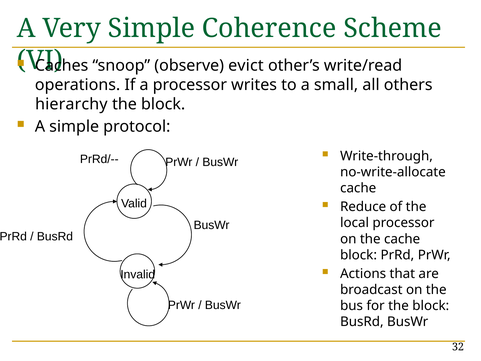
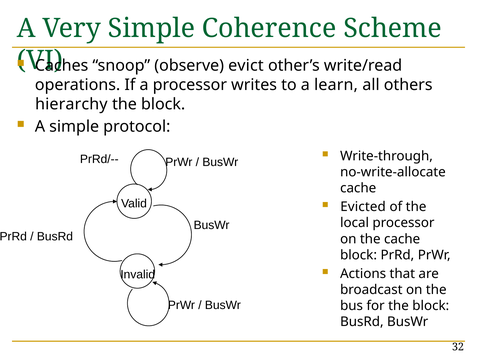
small: small -> learn
Reduce: Reduce -> Evicted
